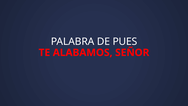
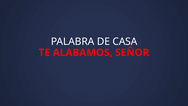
PUES: PUES -> CASA
